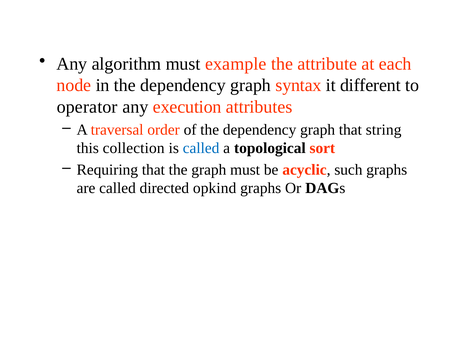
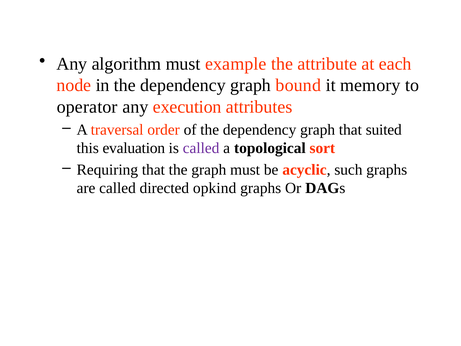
syntax: syntax -> bound
different: different -> memory
string: string -> suited
collection: collection -> evaluation
called at (201, 148) colour: blue -> purple
